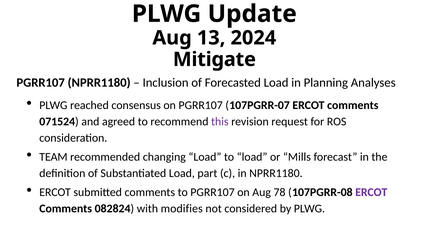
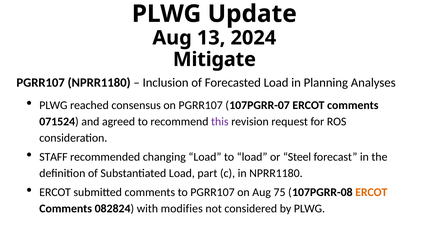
TEAM: TEAM -> STAFF
Mills: Mills -> Steel
78: 78 -> 75
ERCOT at (371, 192) colour: purple -> orange
